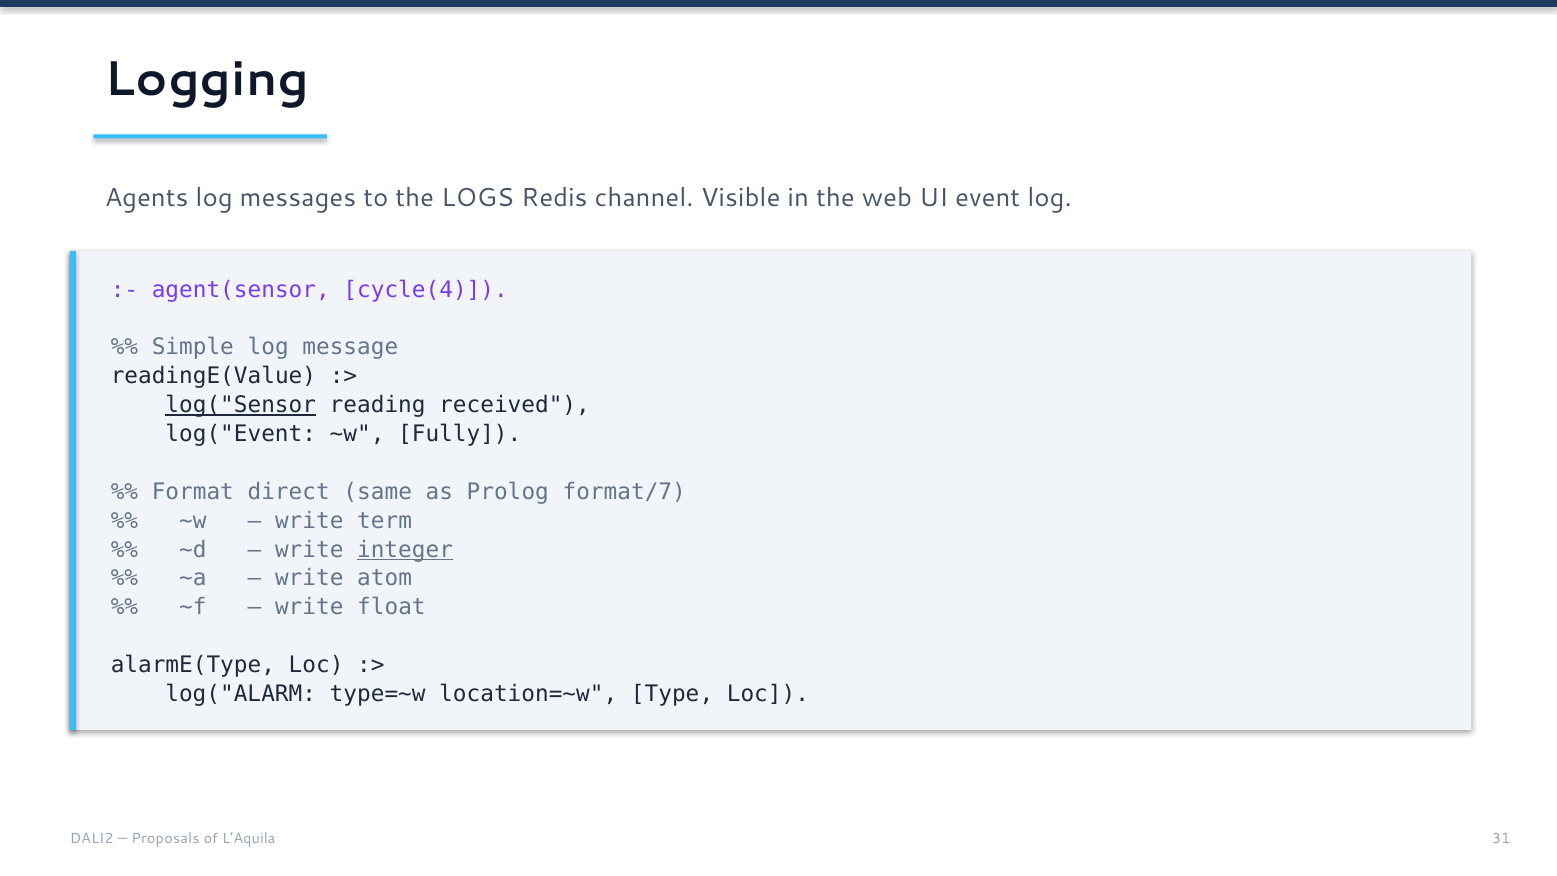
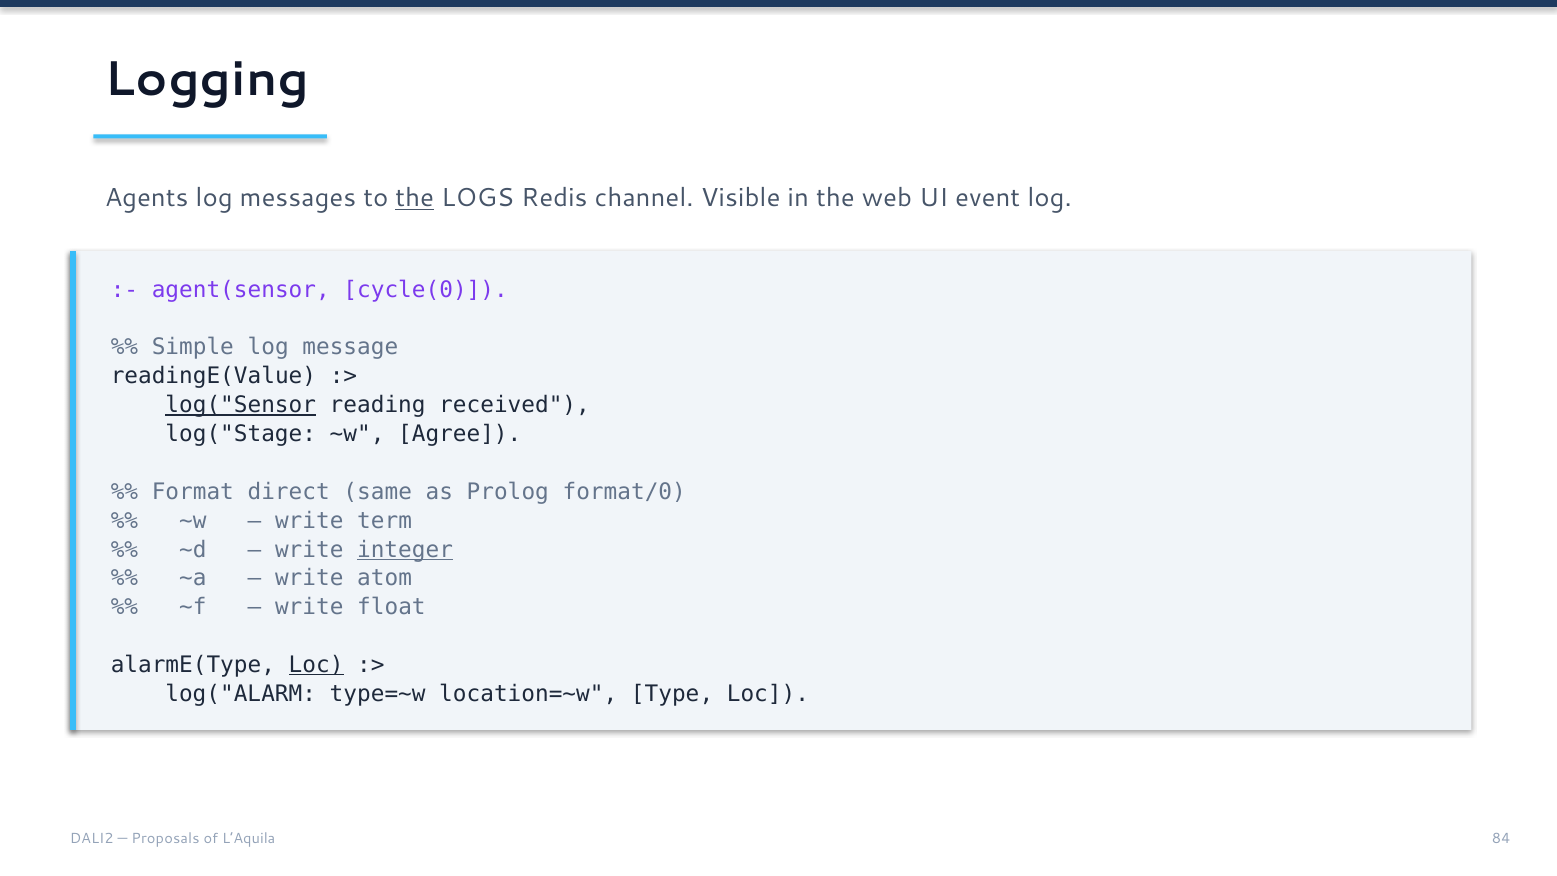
the at (415, 198) underline: none -> present
cycle(4: cycle(4 -> cycle(0
log("Event: log("Event -> log("Stage
Fully: Fully -> Agree
format/7: format/7 -> format/0
Loc at (316, 665) underline: none -> present
31: 31 -> 84
